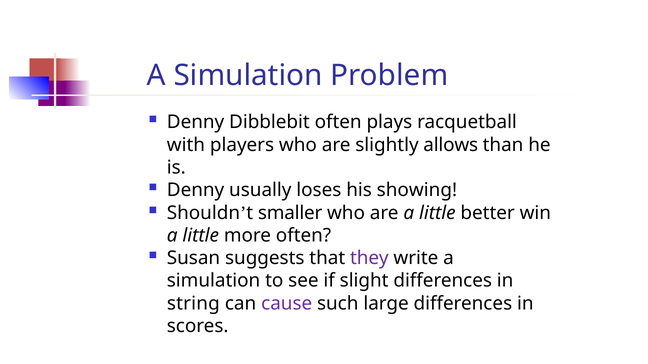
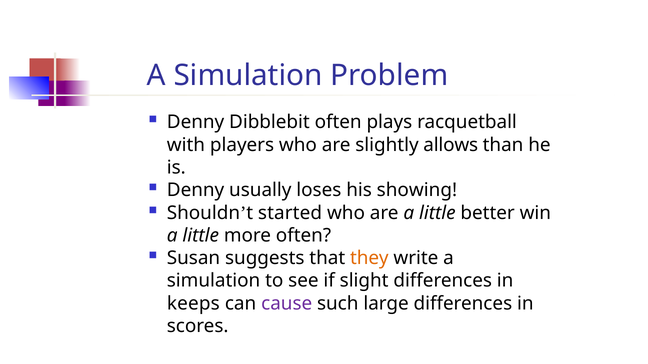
smaller: smaller -> started
they colour: purple -> orange
string: string -> keeps
